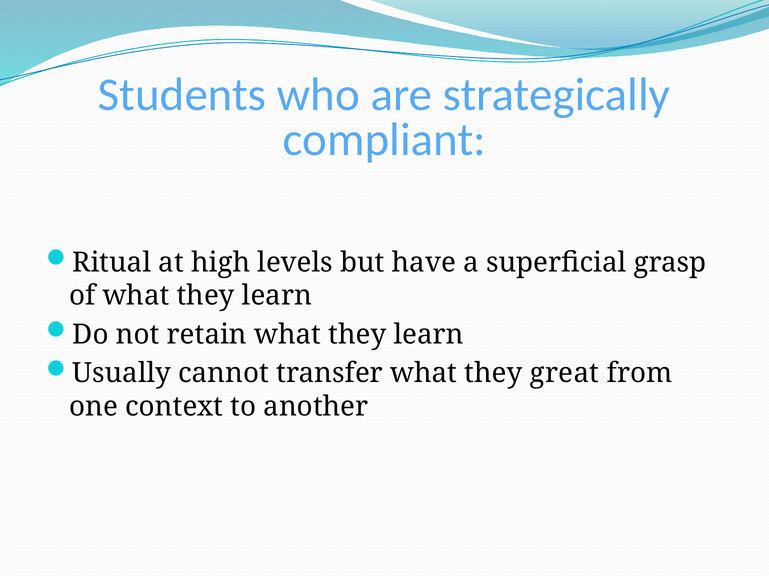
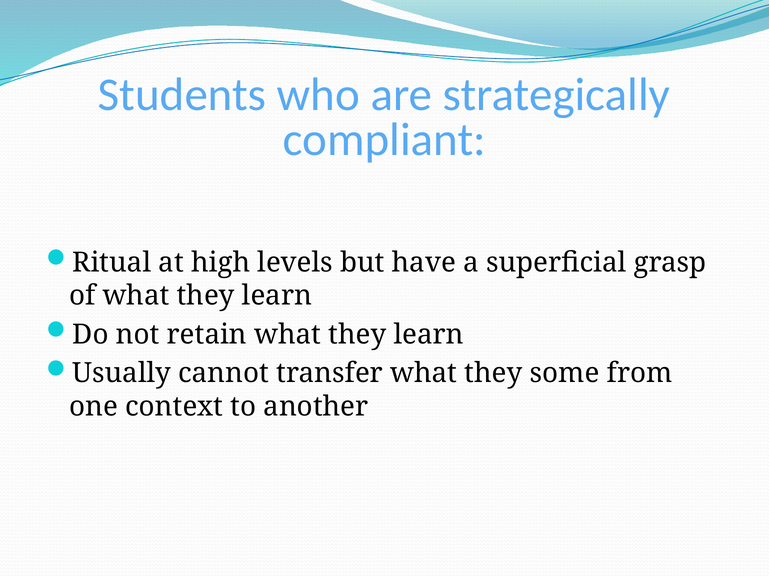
great: great -> some
